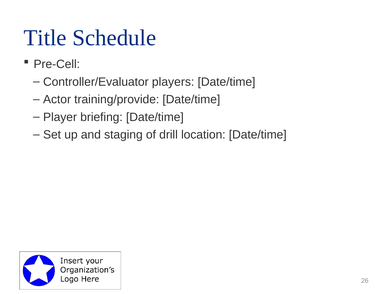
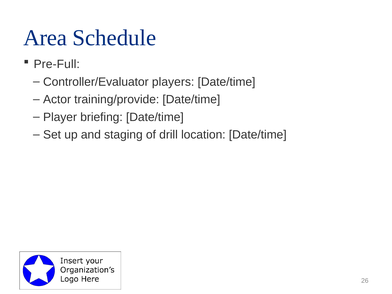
Title: Title -> Area
Pre-Cell: Pre-Cell -> Pre-Full
